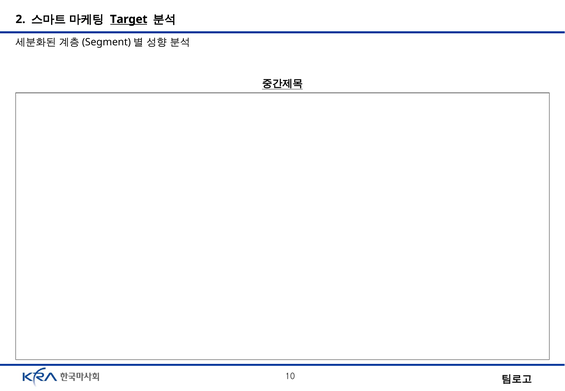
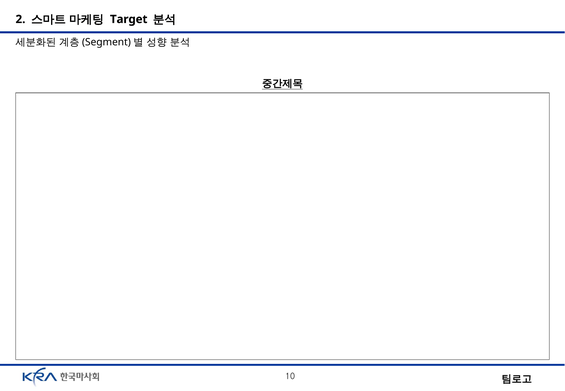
Target underline: present -> none
